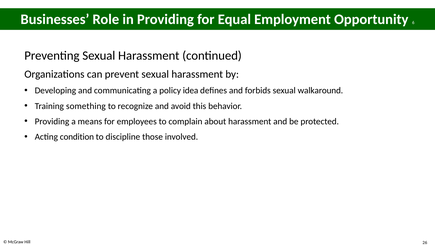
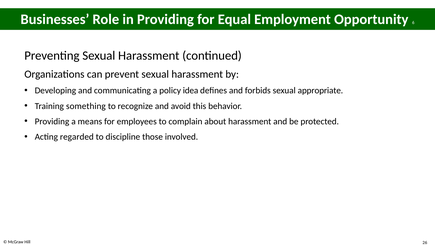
walkaround: walkaround -> appropriate
condition: condition -> regarded
